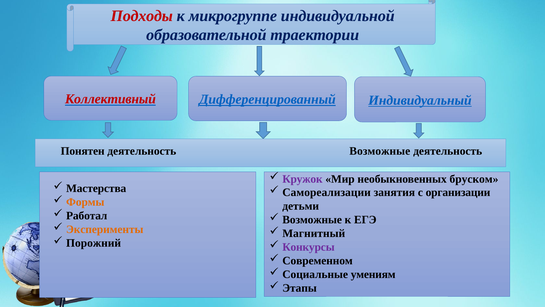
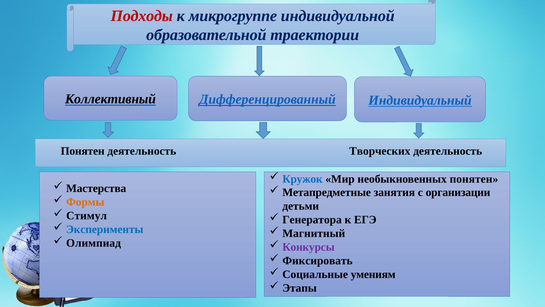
Коллективный colour: red -> black
деятельность Возможные: Возможные -> Творческих
Кружок colour: purple -> blue
необыкновенных бруском: бруском -> понятен
Самореализации: Самореализации -> Метапредметные
Работал: Работал -> Стимул
Возможные at (312, 220): Возможные -> Генератора
Эксперименты colour: orange -> blue
Порожний: Порожний -> Олимпиад
Современном: Современном -> Фиксировать
